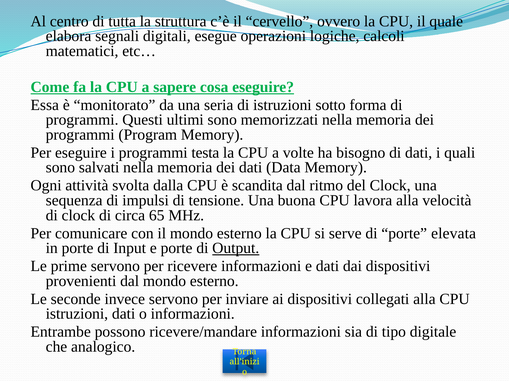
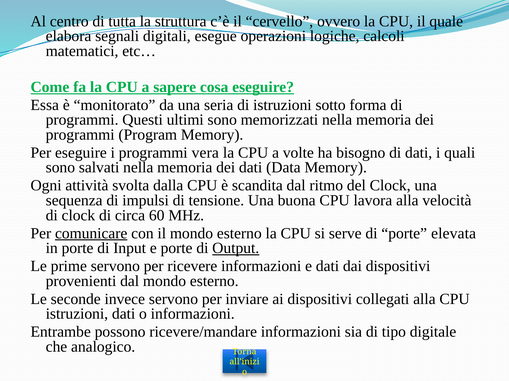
testa: testa -> vera
65: 65 -> 60
comunicare underline: none -> present
